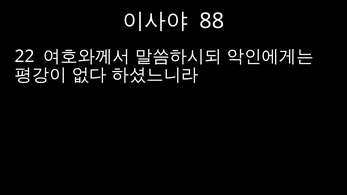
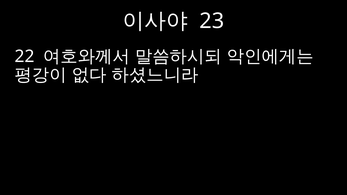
88: 88 -> 23
